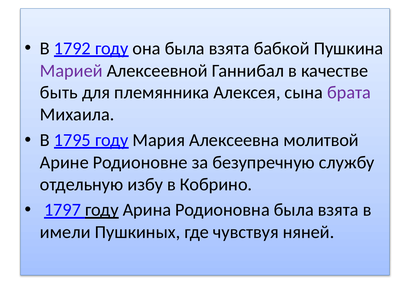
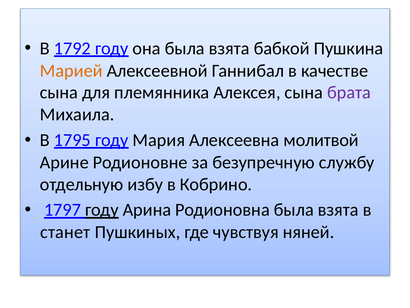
Марией colour: purple -> orange
быть at (59, 92): быть -> сына
имели: имели -> станет
